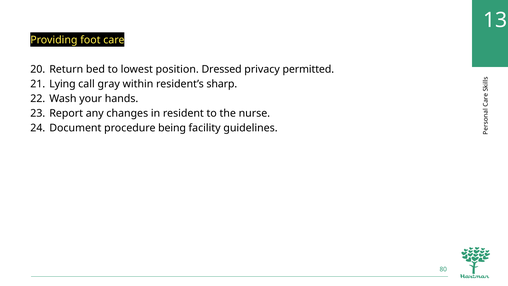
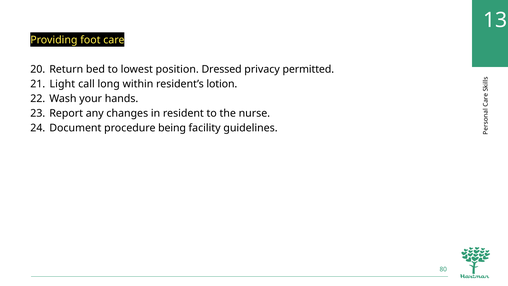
Lying: Lying -> Light
gray: gray -> long
sharp: sharp -> lotion
